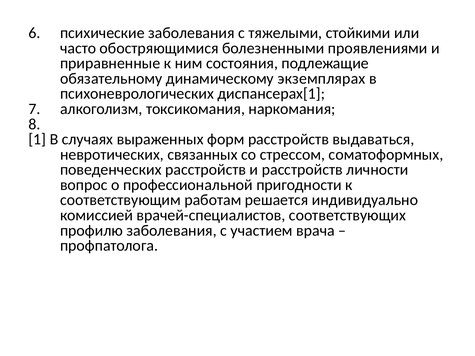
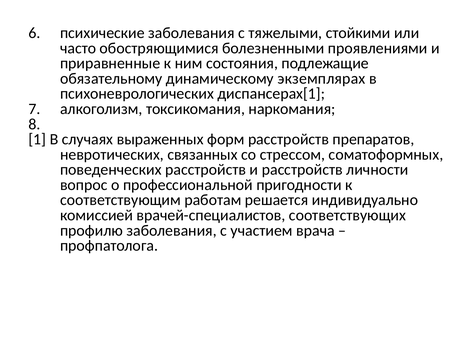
выдаваться: выдаваться -> препаратов
